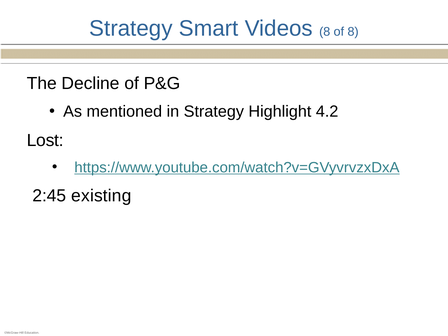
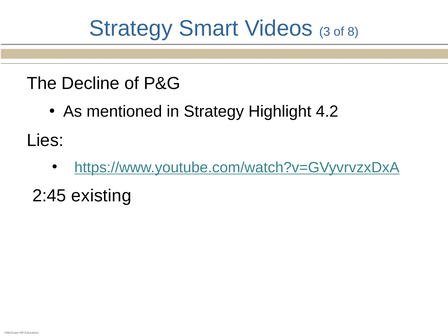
Videos 8: 8 -> 3
Lost: Lost -> Lies
